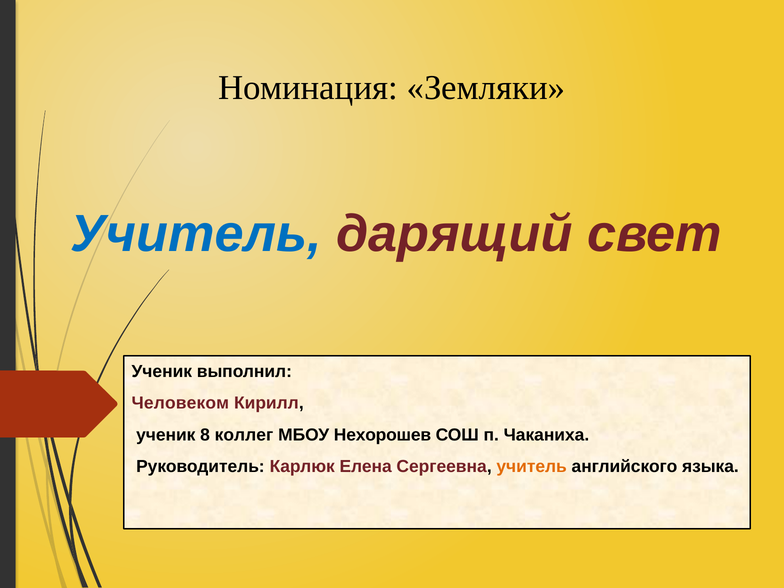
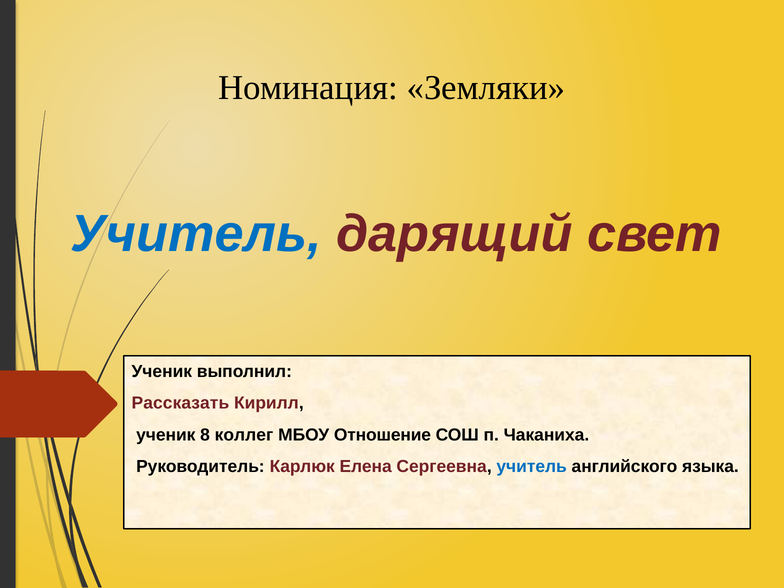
Человеком: Человеком -> Рассказать
Нехорошев: Нехорошев -> Отношение
учитель at (532, 467) colour: orange -> blue
